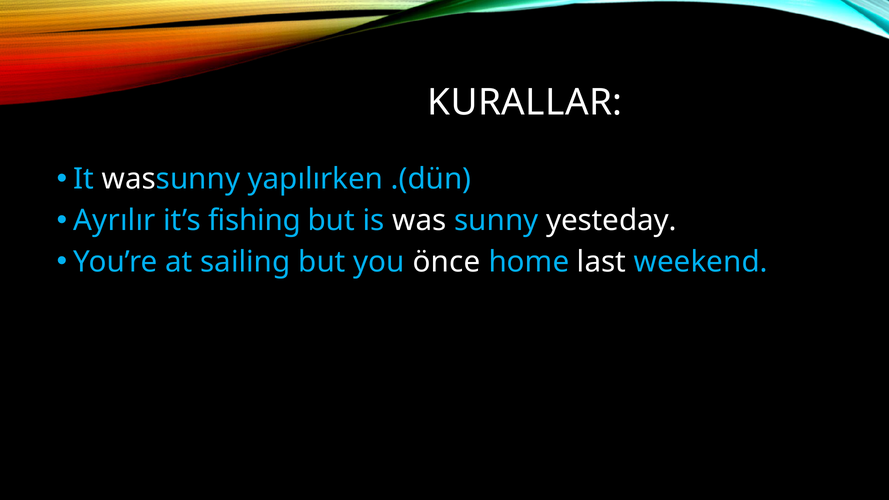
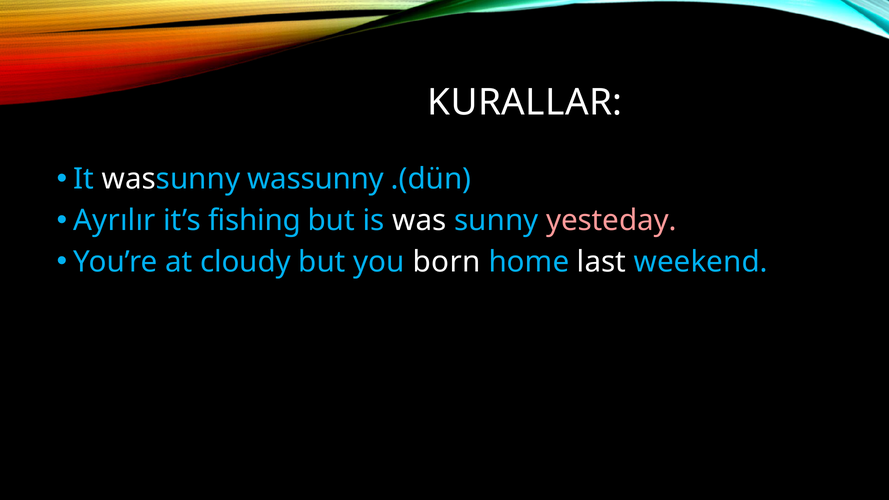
wassunny yapılırken: yapılırken -> wassunny
yesteday colour: white -> pink
sailing: sailing -> cloudy
önce: önce -> born
